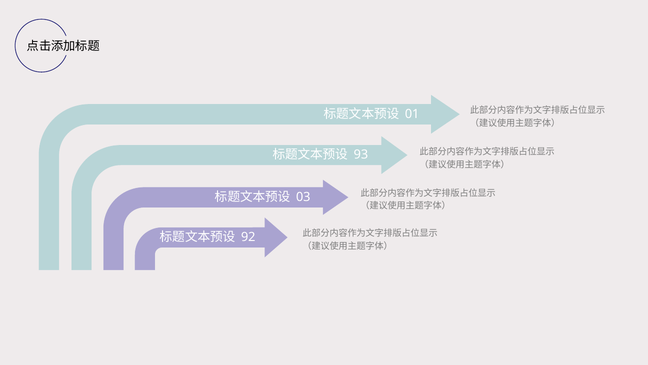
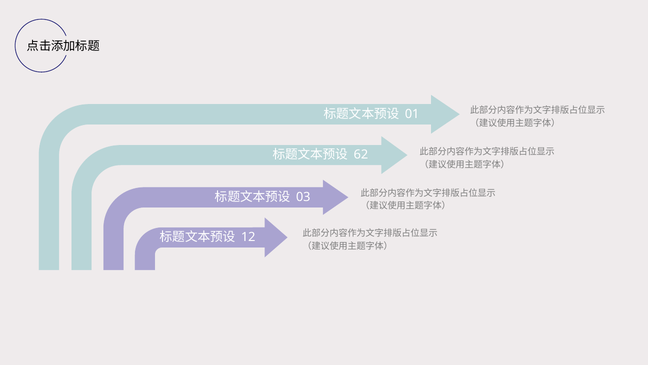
93: 93 -> 62
92: 92 -> 12
